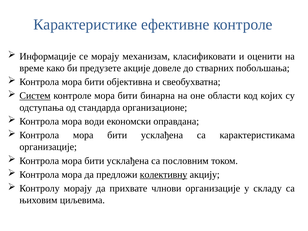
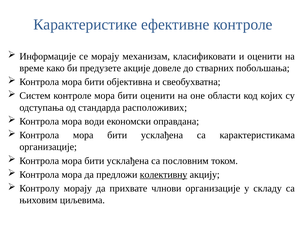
Систем underline: present -> none
бити бинарна: бинарна -> оценити
организационе: организационе -> расположивих
